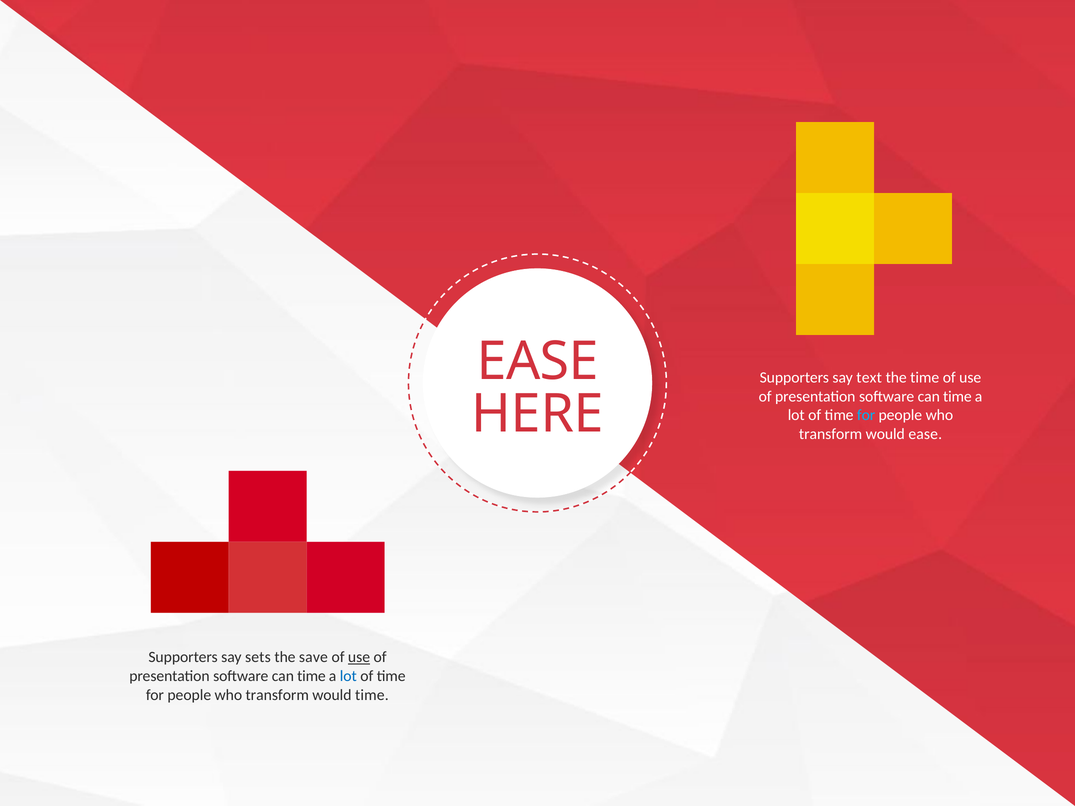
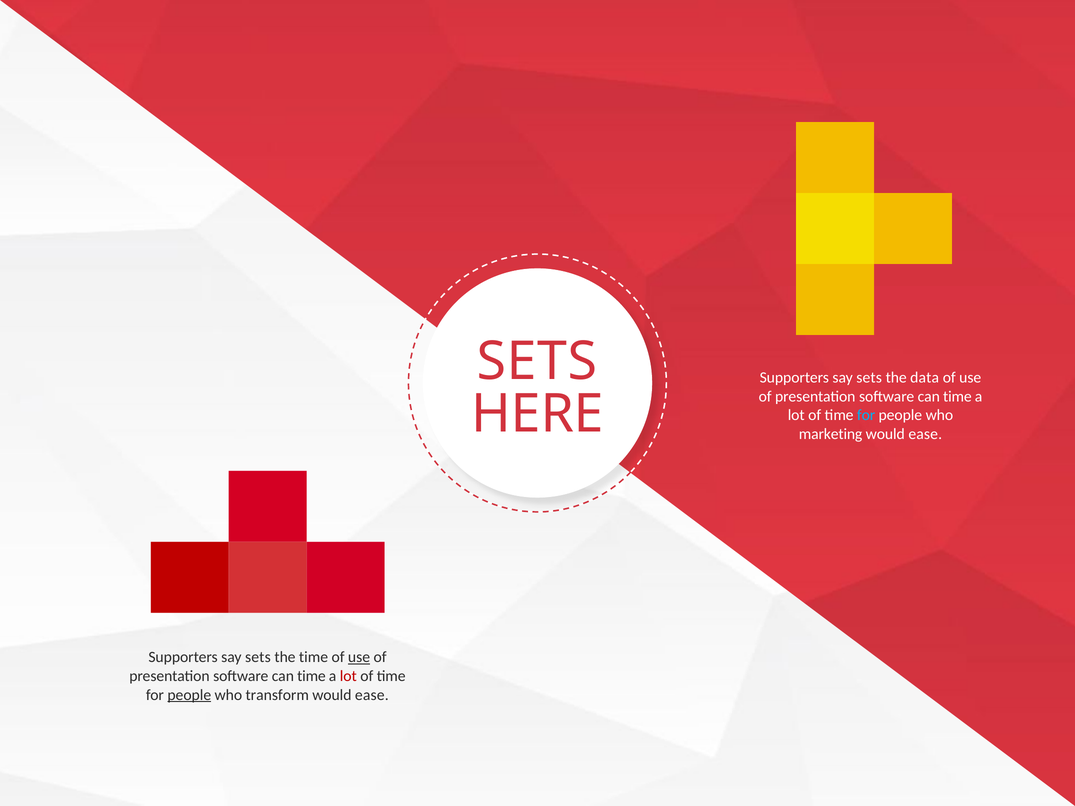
EASE at (538, 362): EASE -> SETS
text at (869, 378): text -> sets
the time: time -> data
transform at (831, 434): transform -> marketing
the save: save -> time
lot at (348, 676) colour: blue -> red
people at (189, 695) underline: none -> present
time at (372, 695): time -> ease
